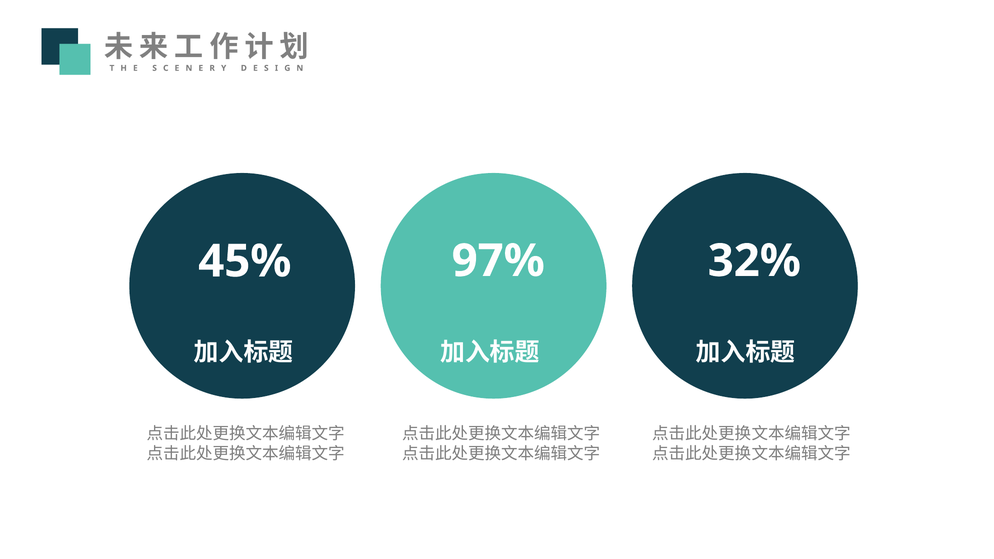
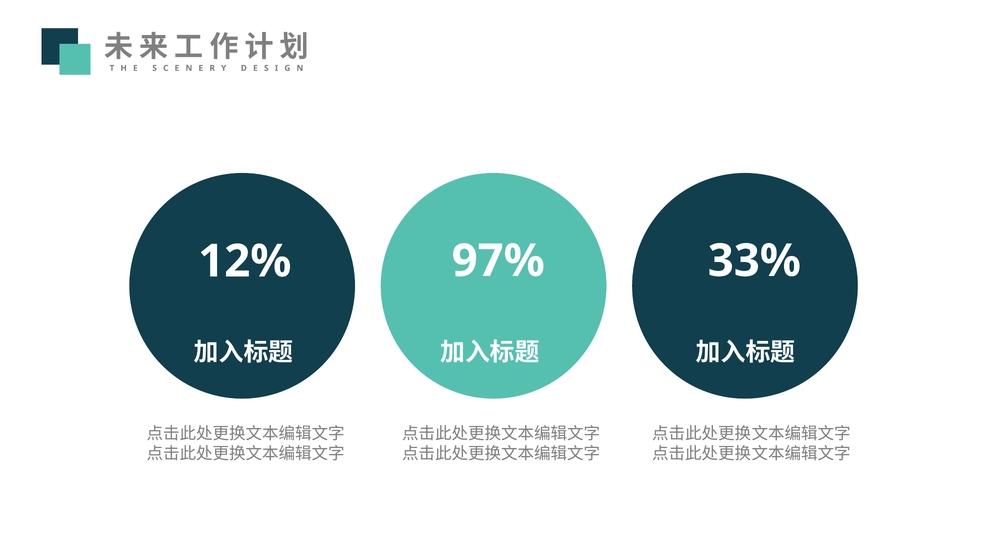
45%: 45% -> 12%
32%: 32% -> 33%
